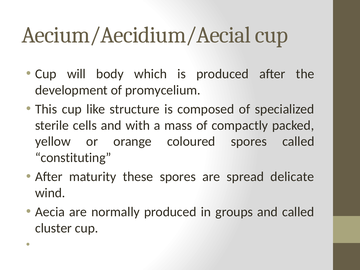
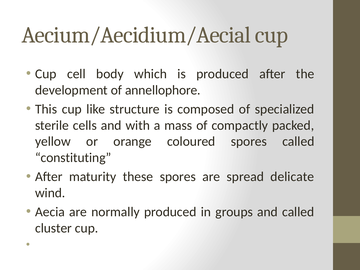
will: will -> cell
promycelium: promycelium -> annellophore
